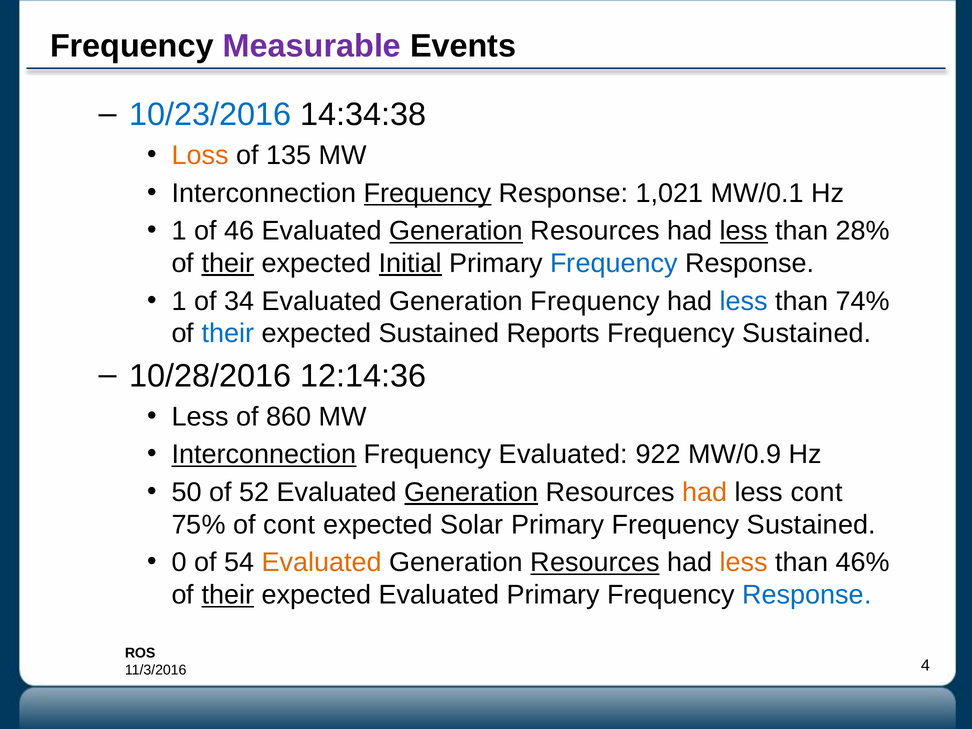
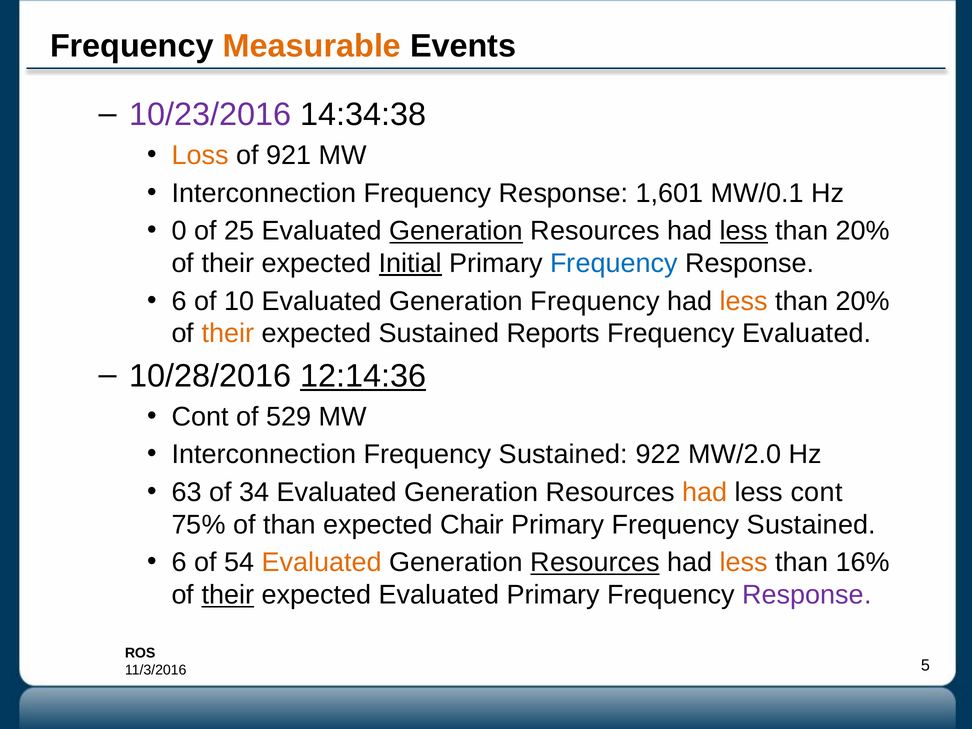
Measurable colour: purple -> orange
10/23/2016 colour: blue -> purple
135: 135 -> 921
Frequency at (428, 193) underline: present -> none
1,021: 1,021 -> 1,601
1 at (179, 231): 1 -> 0
46: 46 -> 25
28% at (863, 231): 28% -> 20%
their at (228, 263) underline: present -> none
1 at (179, 301): 1 -> 6
34: 34 -> 10
less at (744, 301) colour: blue -> orange
74% at (863, 301): 74% -> 20%
their at (228, 334) colour: blue -> orange
Sustained at (807, 334): Sustained -> Evaluated
12:14:36 underline: none -> present
Less at (200, 417): Less -> Cont
860: 860 -> 529
Interconnection at (264, 455) underline: present -> none
Evaluated at (563, 455): Evaluated -> Sustained
MW/0.9: MW/0.9 -> MW/2.0
50: 50 -> 63
52: 52 -> 34
Generation at (471, 492) underline: present -> none
of cont: cont -> than
Solar: Solar -> Chair
0 at (179, 563): 0 -> 6
46%: 46% -> 16%
Response at (807, 595) colour: blue -> purple
4: 4 -> 5
